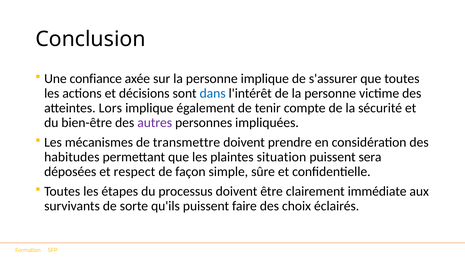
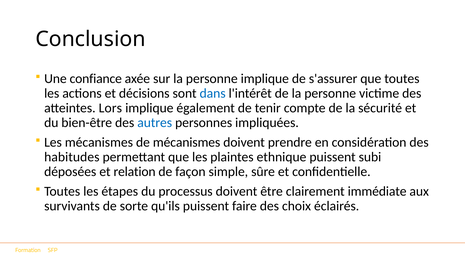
autres colour: purple -> blue
de transmettre: transmettre -> mécanismes
situation: situation -> ethnique
sera: sera -> subi
respect: respect -> relation
